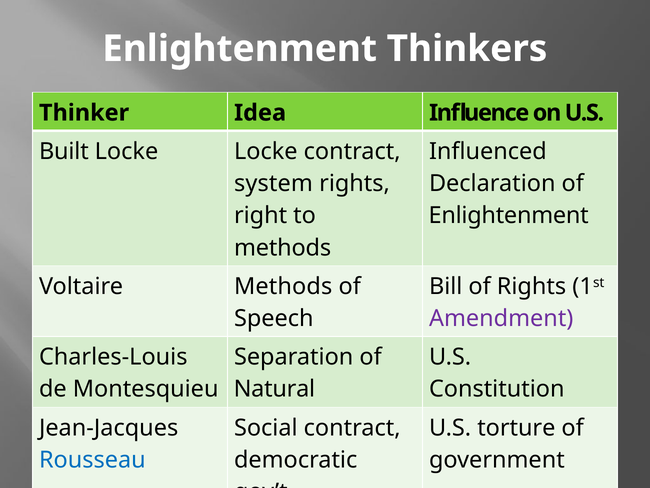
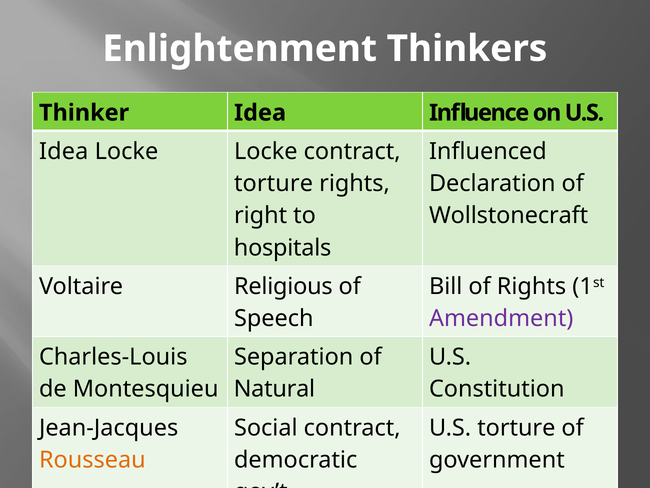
Built at (64, 151): Built -> Idea
system at (273, 183): system -> torture
Enlightenment at (509, 215): Enlightenment -> Wollstonecraft
methods at (283, 247): methods -> hospitals
Voltaire Methods: Methods -> Religious
Rousseau colour: blue -> orange
